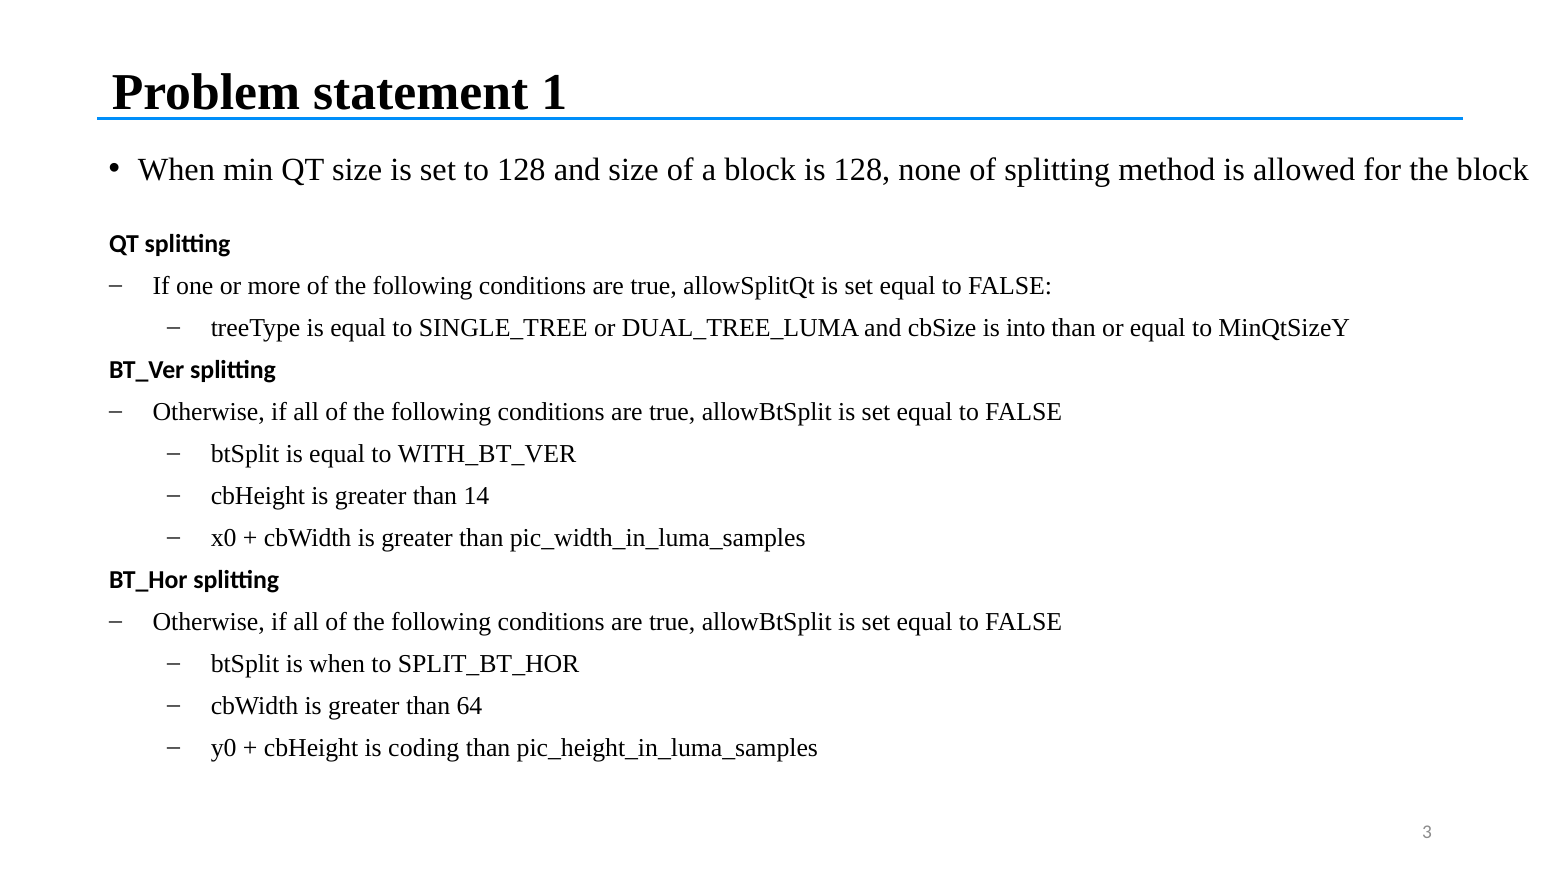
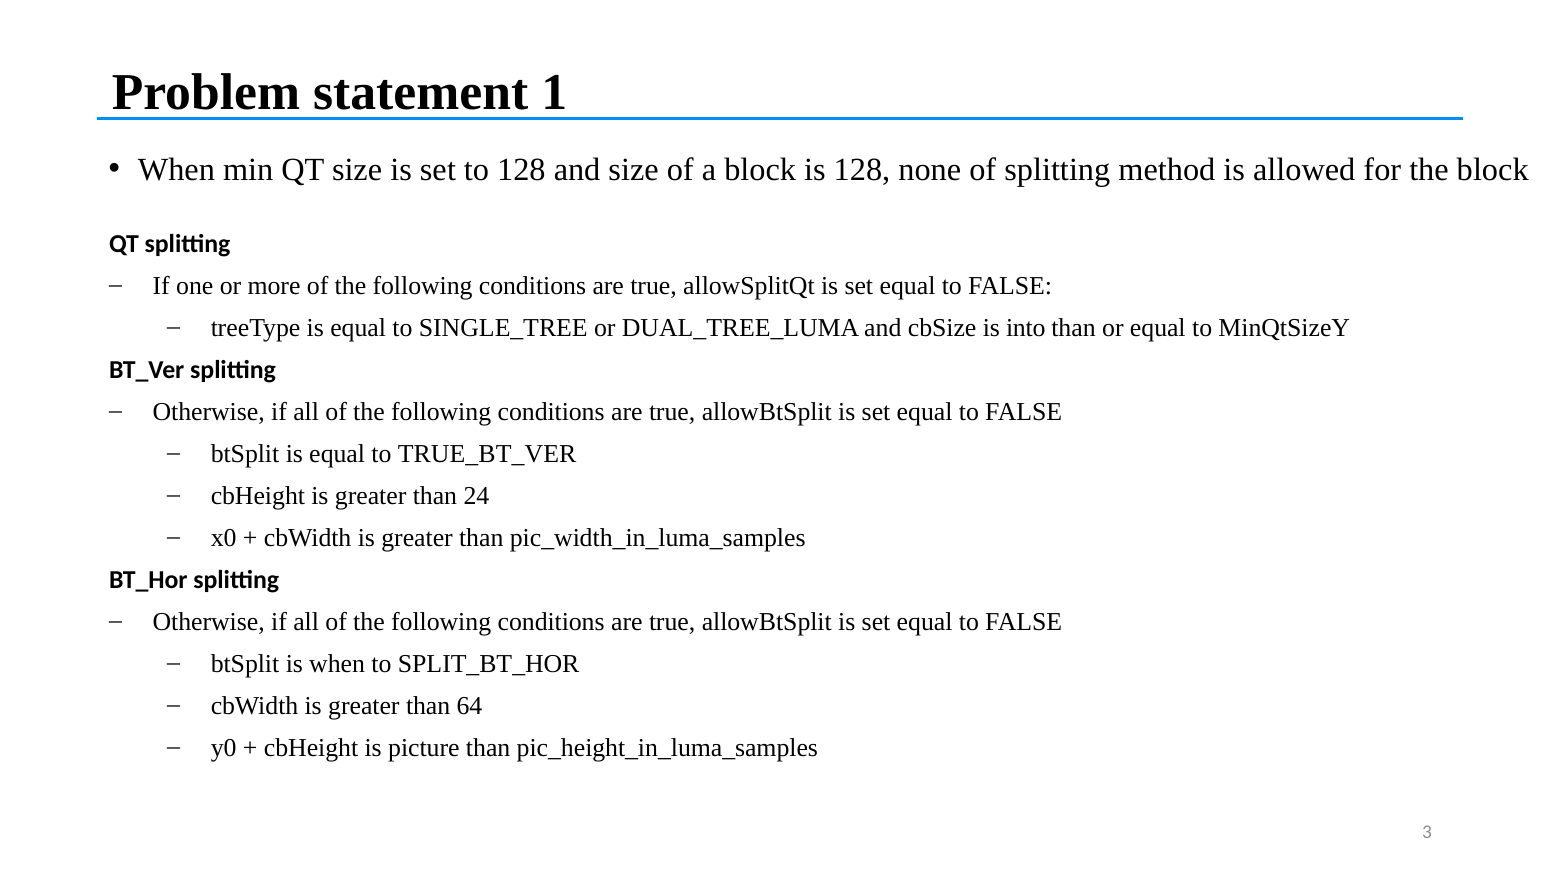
WITH_BT_VER: WITH_BT_VER -> TRUE_BT_VER
14: 14 -> 24
coding: coding -> picture
